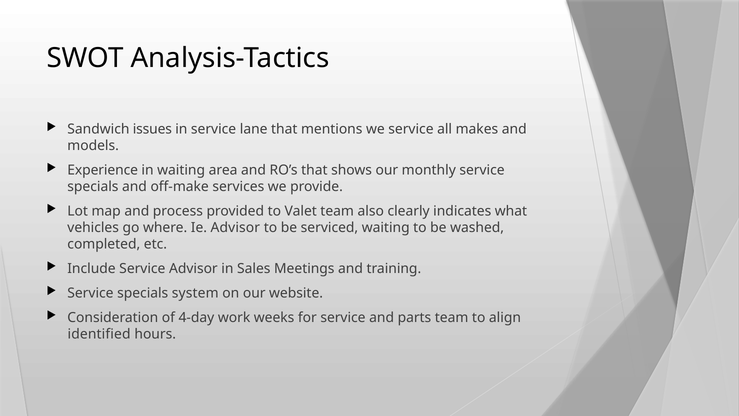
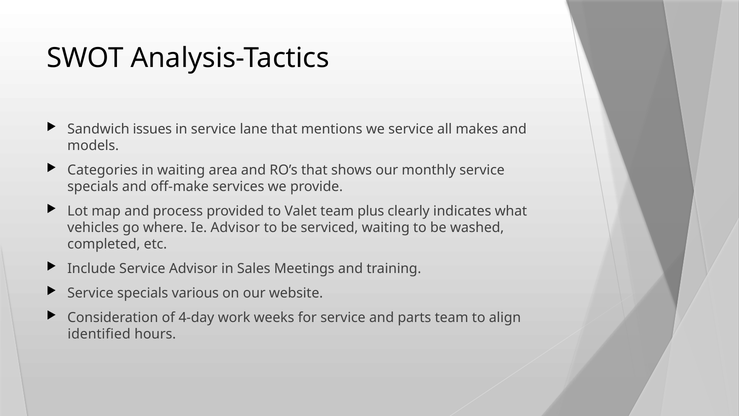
Experience: Experience -> Categories
also: also -> plus
system: system -> various
